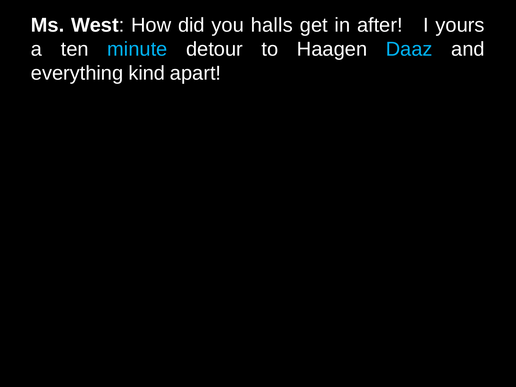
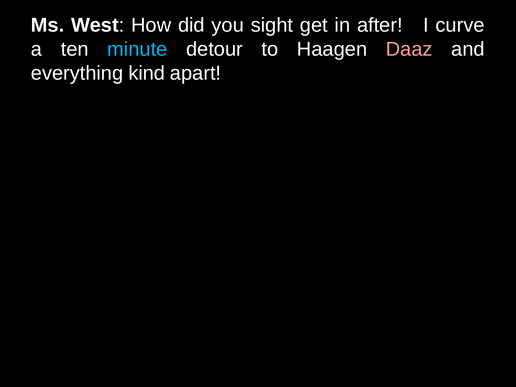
halls: halls -> sight
yours: yours -> curve
Daaz colour: light blue -> pink
